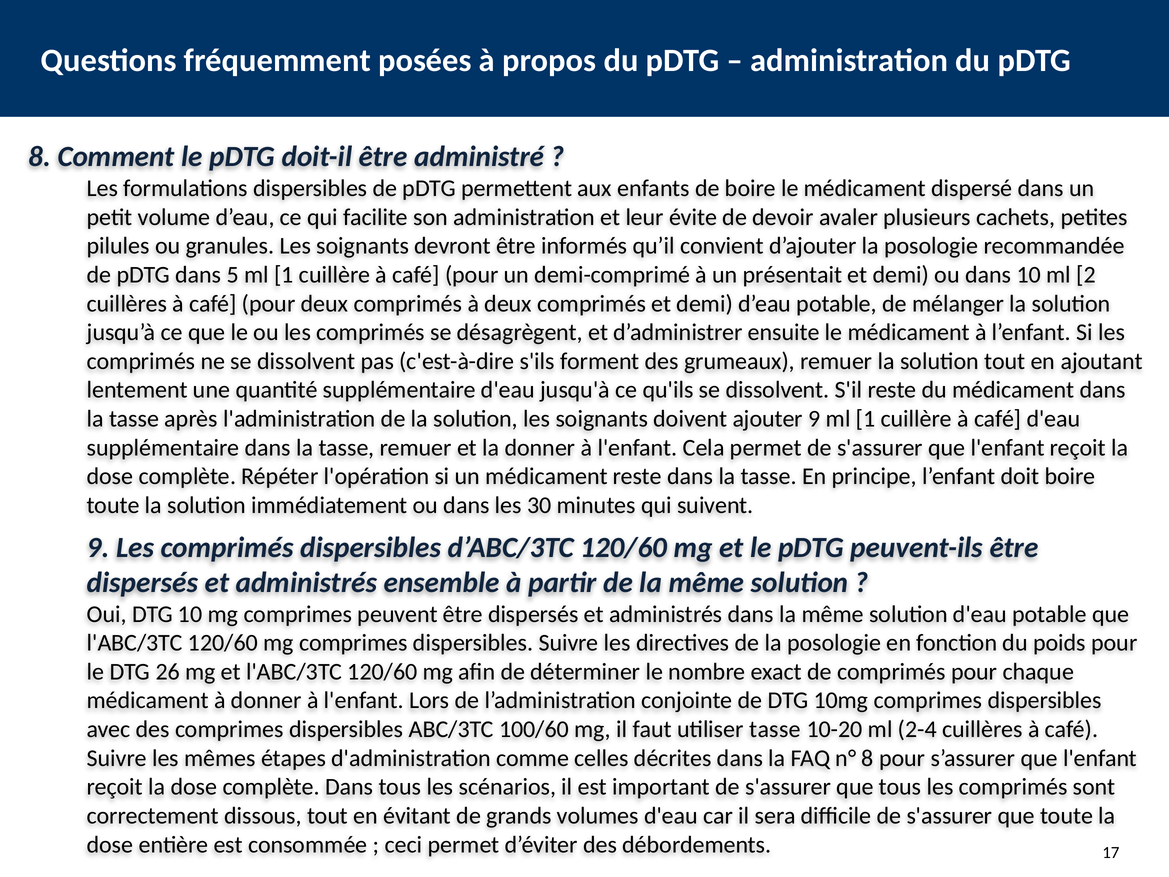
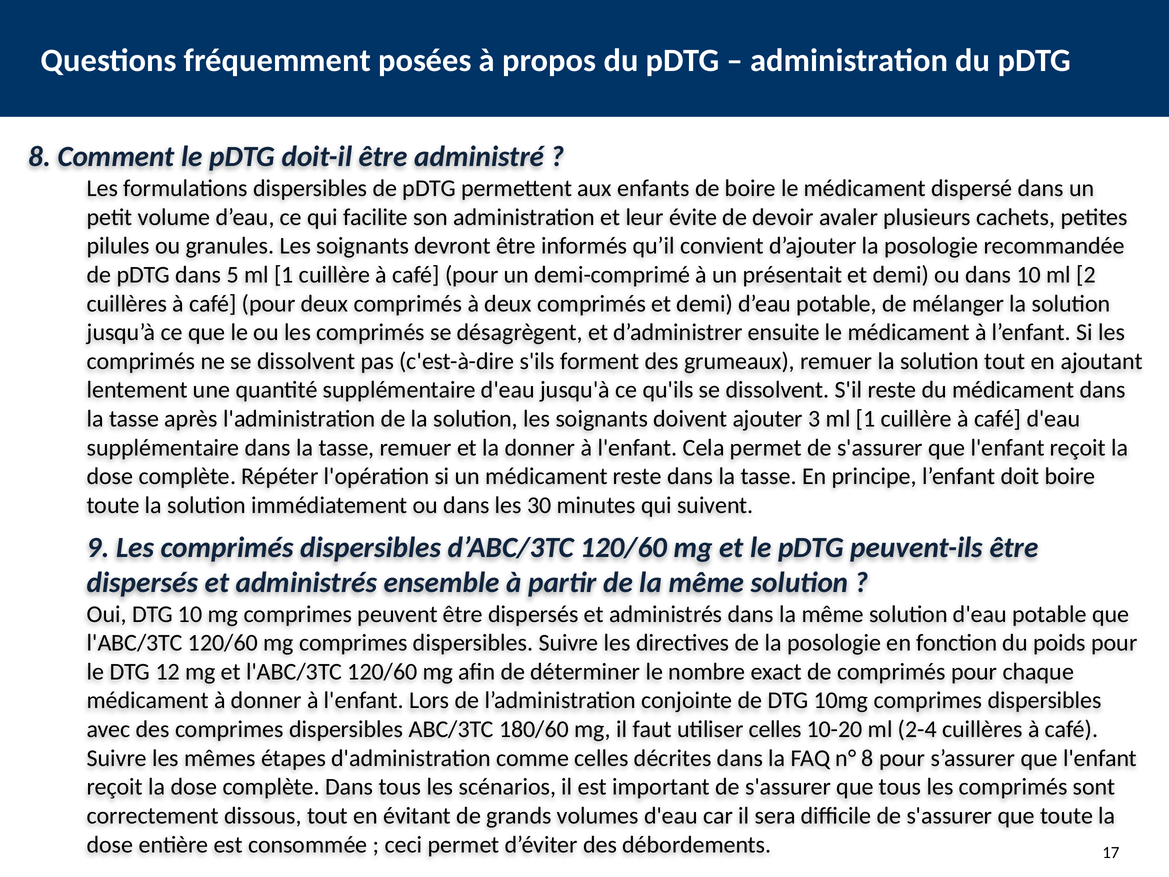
ajouter 9: 9 -> 3
26: 26 -> 12
100/60: 100/60 -> 180/60
utiliser tasse: tasse -> celles
